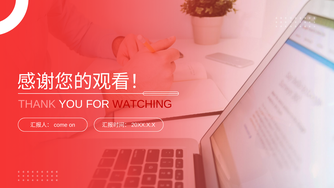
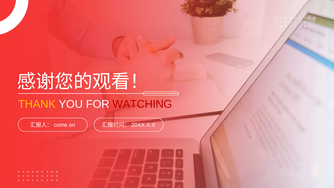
THANK colour: pink -> yellow
